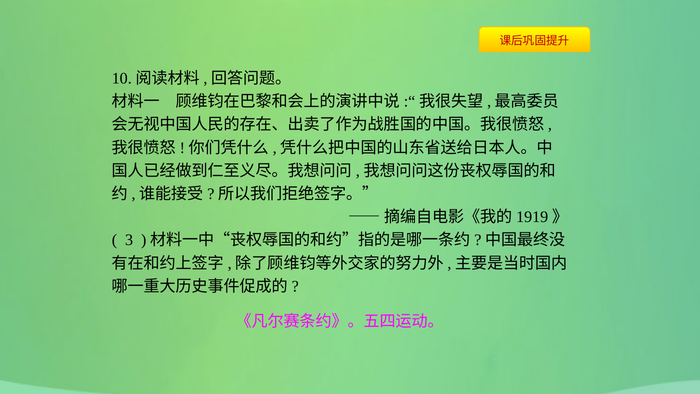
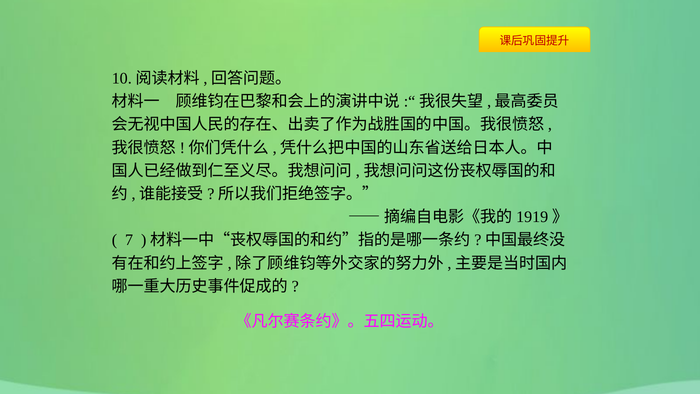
3: 3 -> 7
